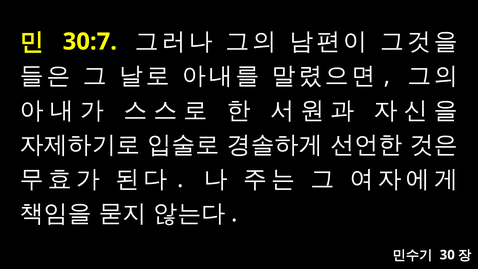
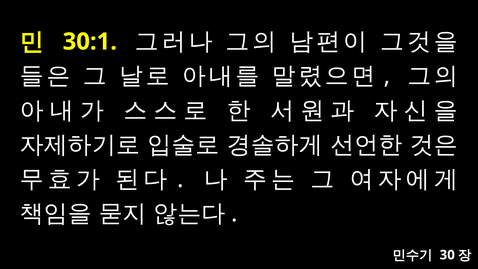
30:7: 30:7 -> 30:1
